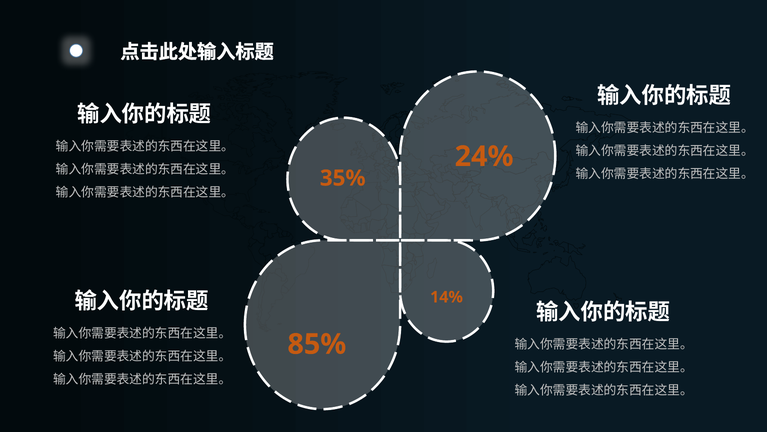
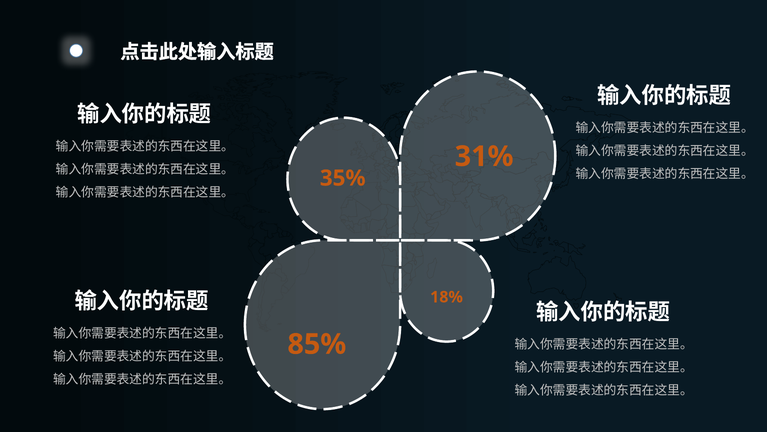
24%: 24% -> 31%
14%: 14% -> 18%
